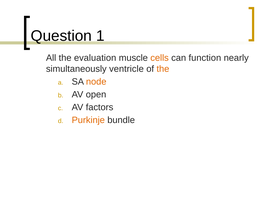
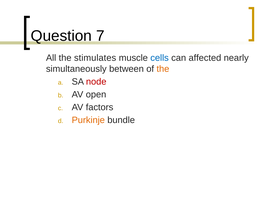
1: 1 -> 7
evaluation: evaluation -> stimulates
cells colour: orange -> blue
function: function -> affected
ventricle: ventricle -> between
node colour: orange -> red
